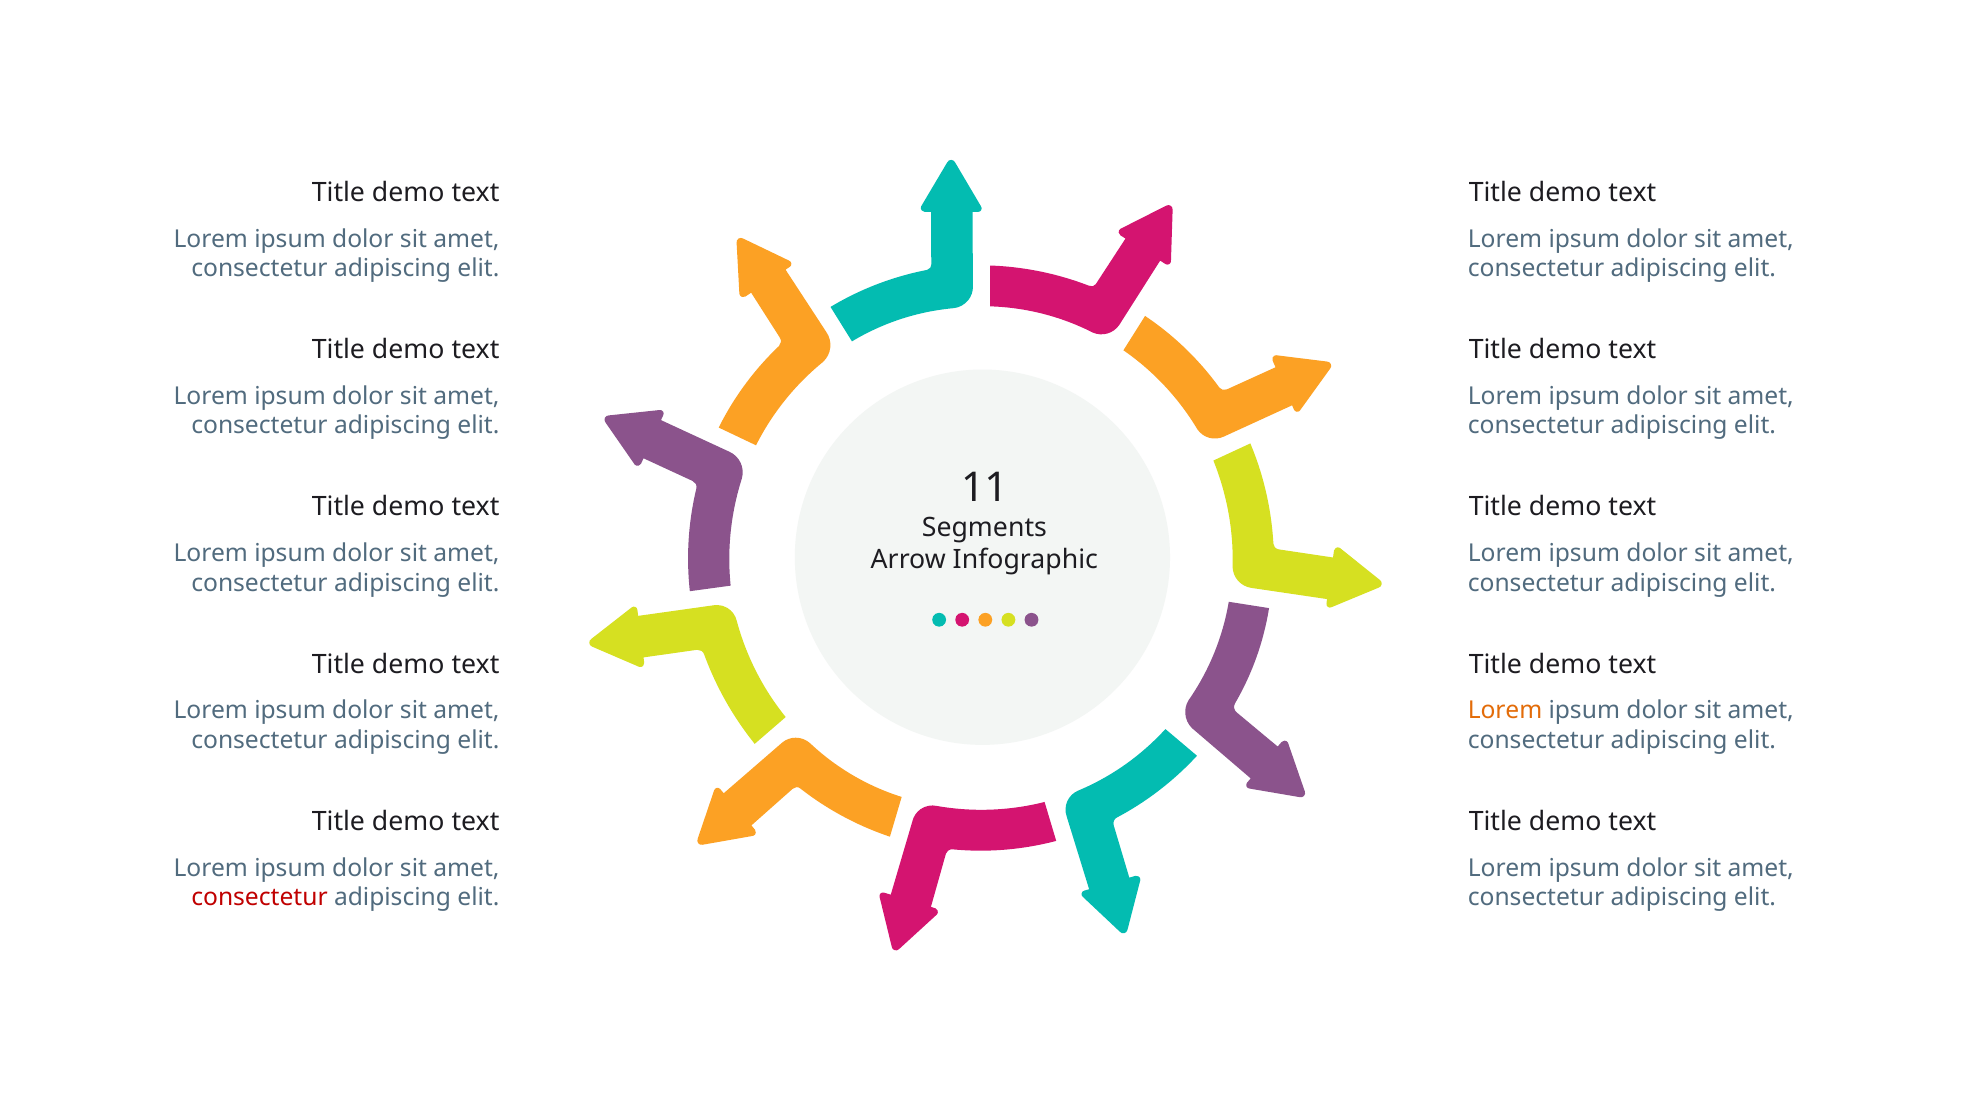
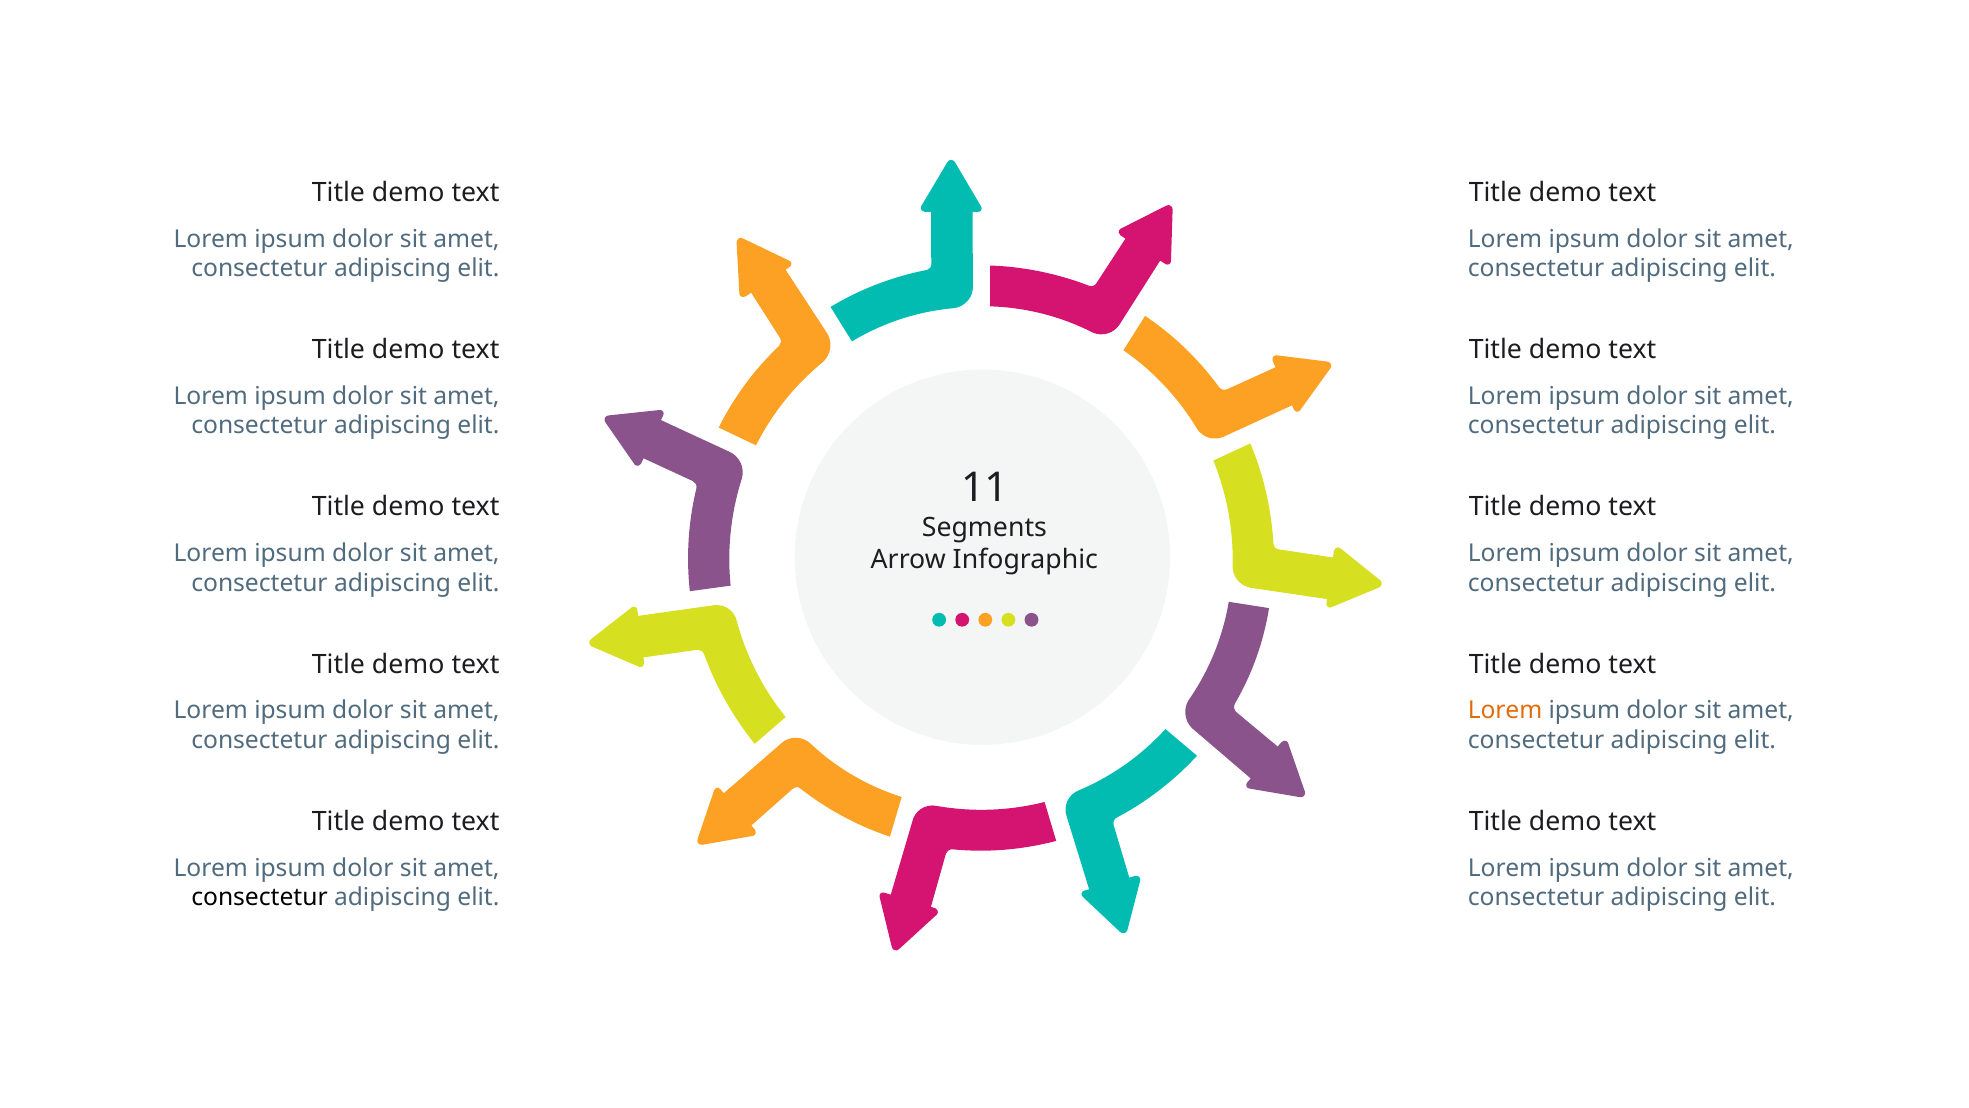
consectetur at (259, 897) colour: red -> black
